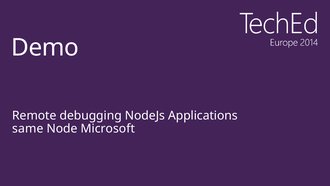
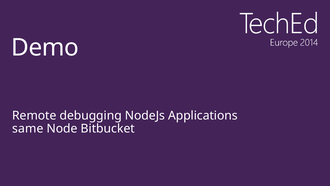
Microsoft: Microsoft -> Bitbucket
